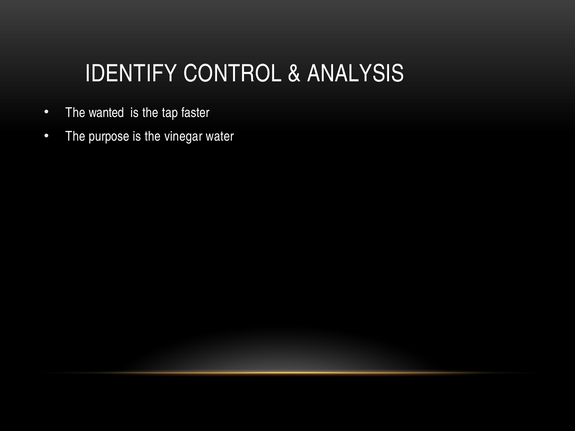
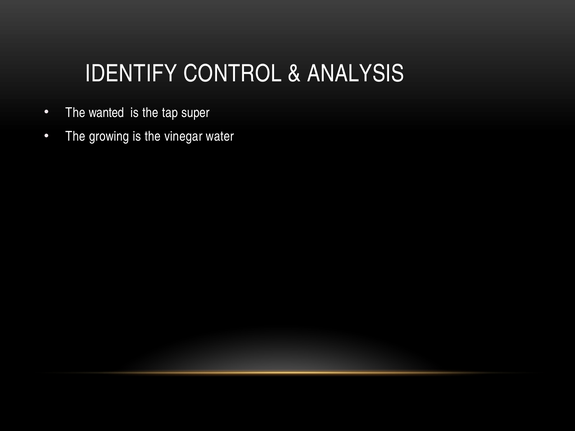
faster: faster -> super
purpose: purpose -> growing
